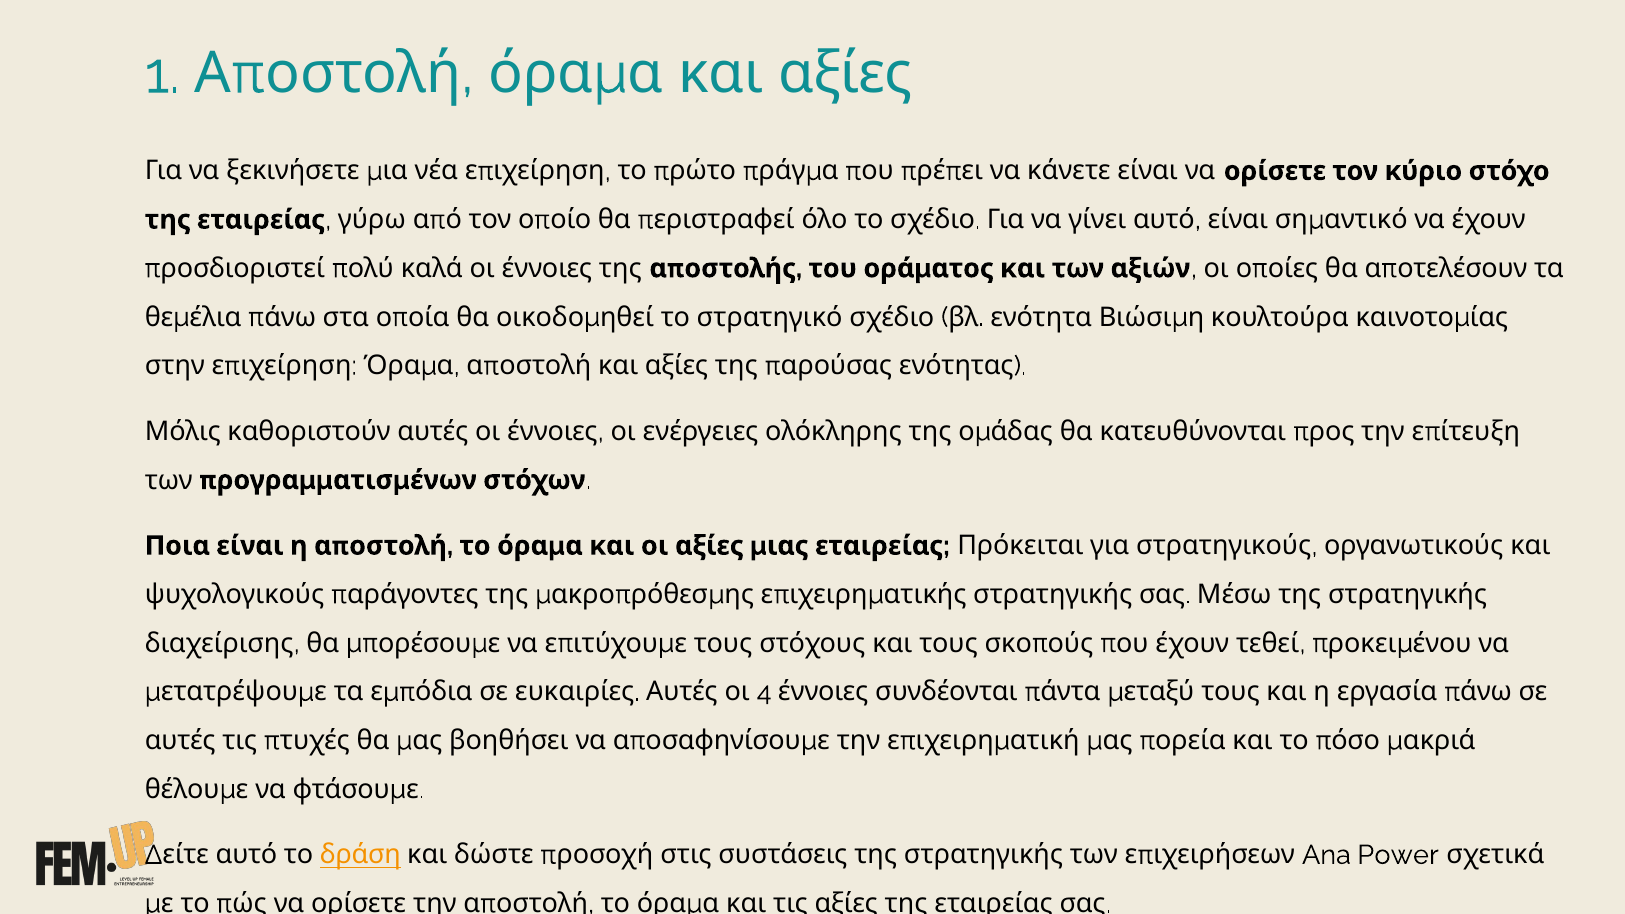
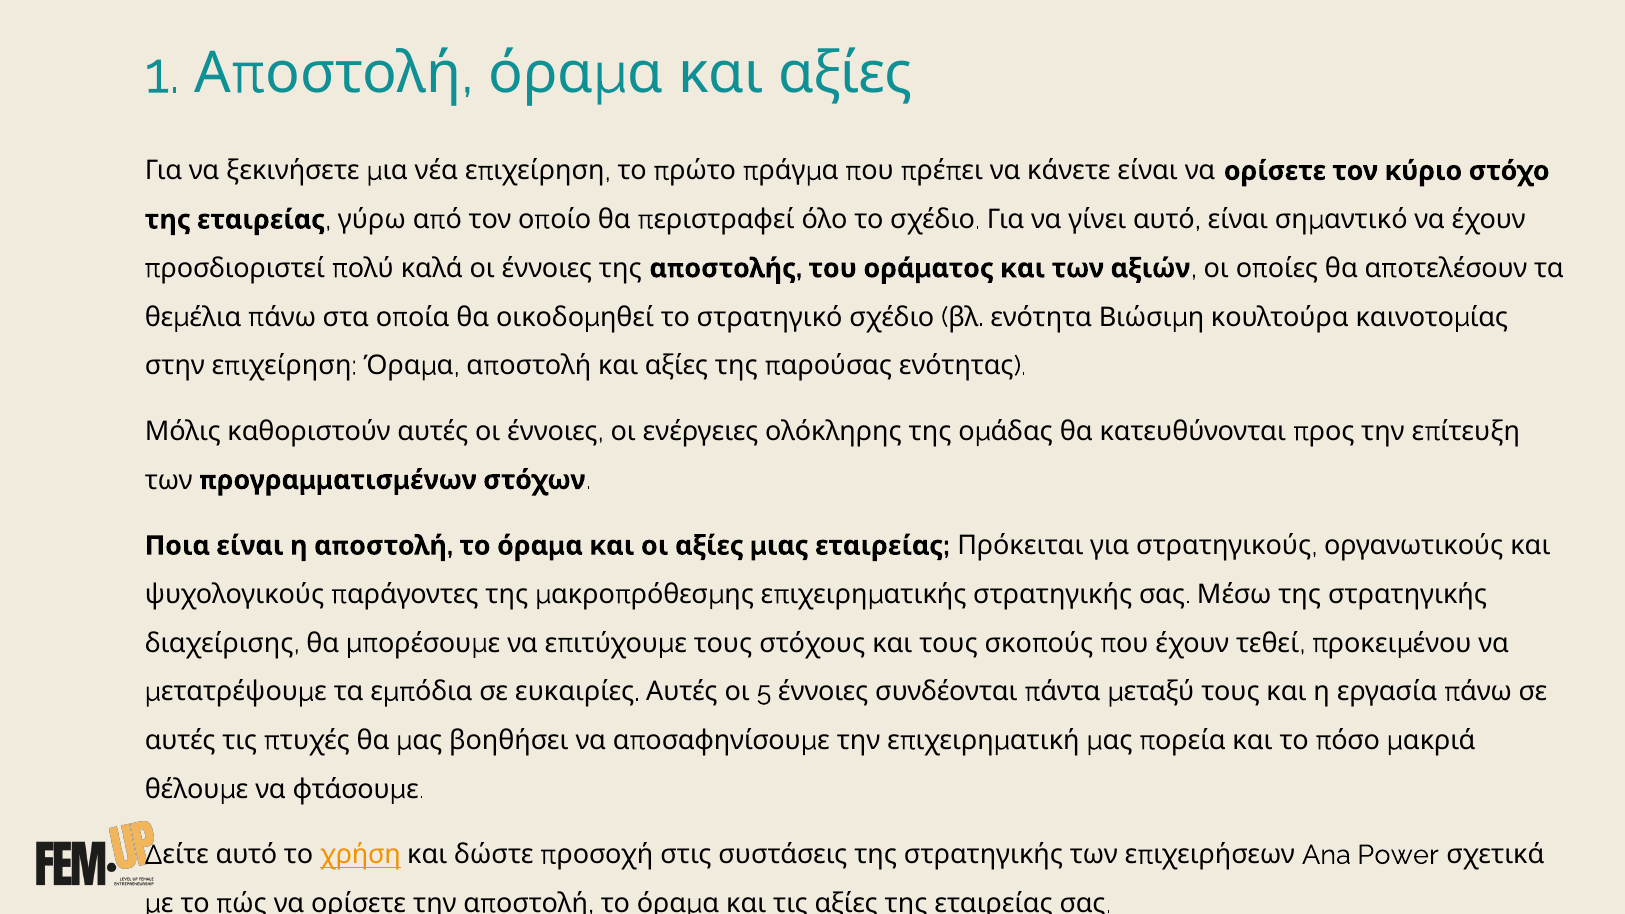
4: 4 -> 5
δράση: δράση -> χρήση
